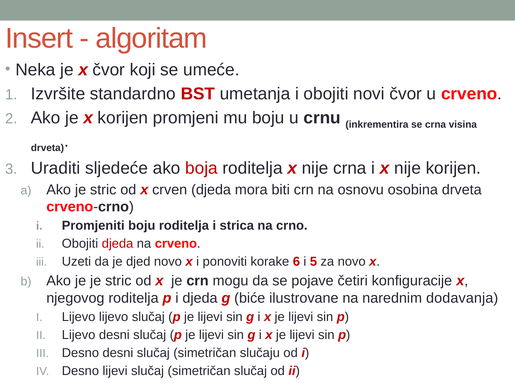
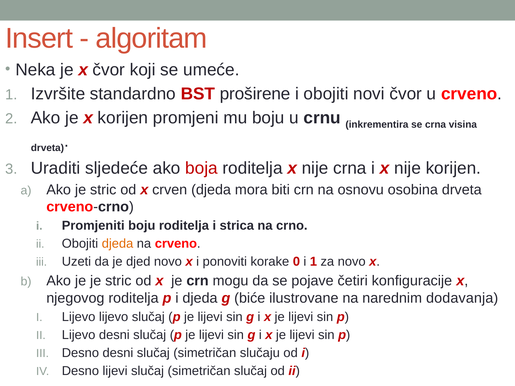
umetanja: umetanja -> proširene
djeda at (118, 244) colour: red -> orange
6: 6 -> 0
i 5: 5 -> 1
